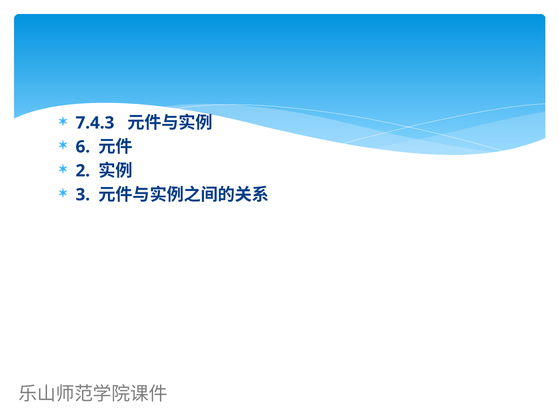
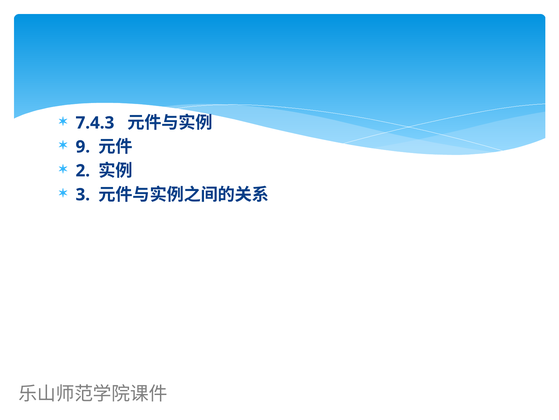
6: 6 -> 9
